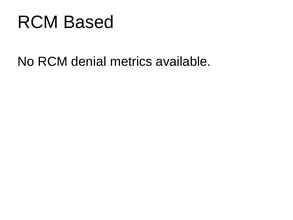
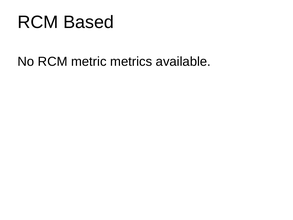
denial: denial -> metric
